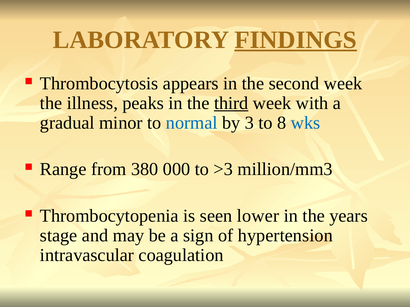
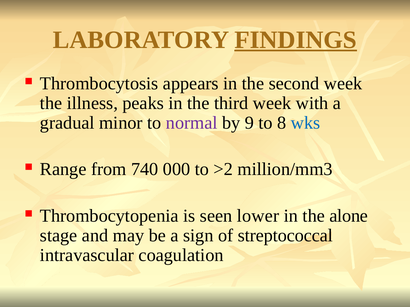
third underline: present -> none
normal colour: blue -> purple
3: 3 -> 9
380: 380 -> 740
>3: >3 -> >2
years: years -> alone
hypertension: hypertension -> streptococcal
